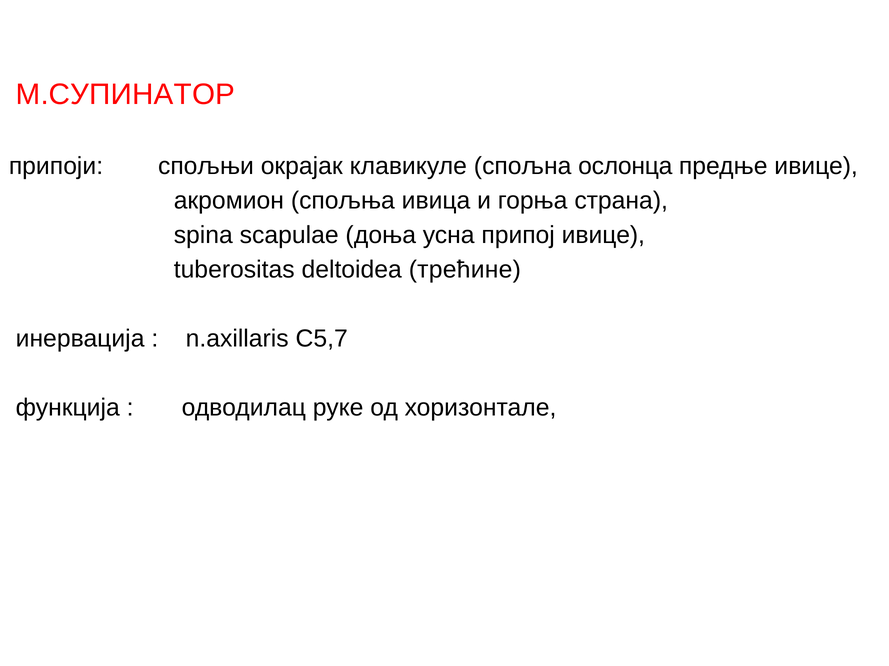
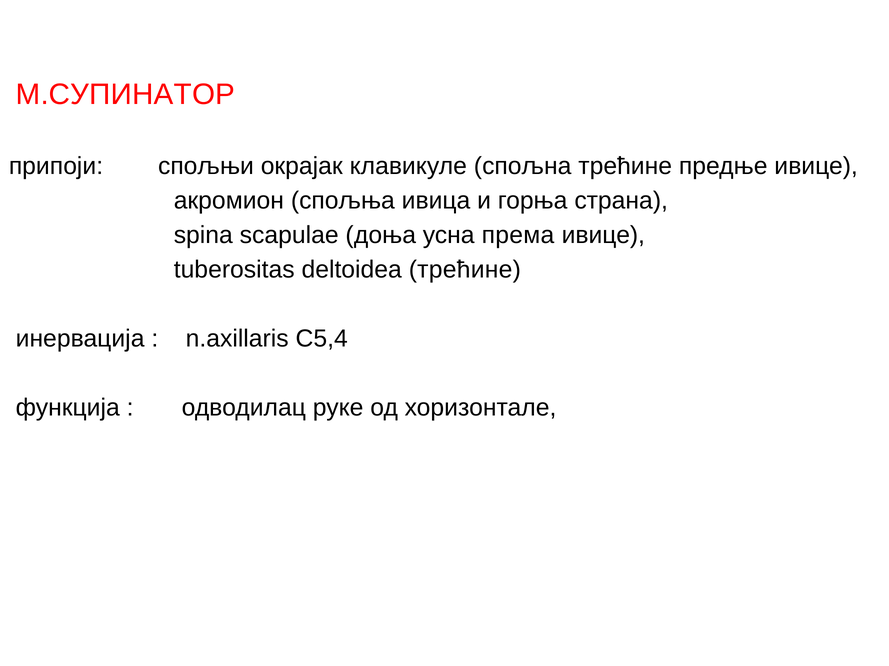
спољна ослонца: ослонца -> трећине
припој: припој -> премa
C5,7: C5,7 -> C5,4
